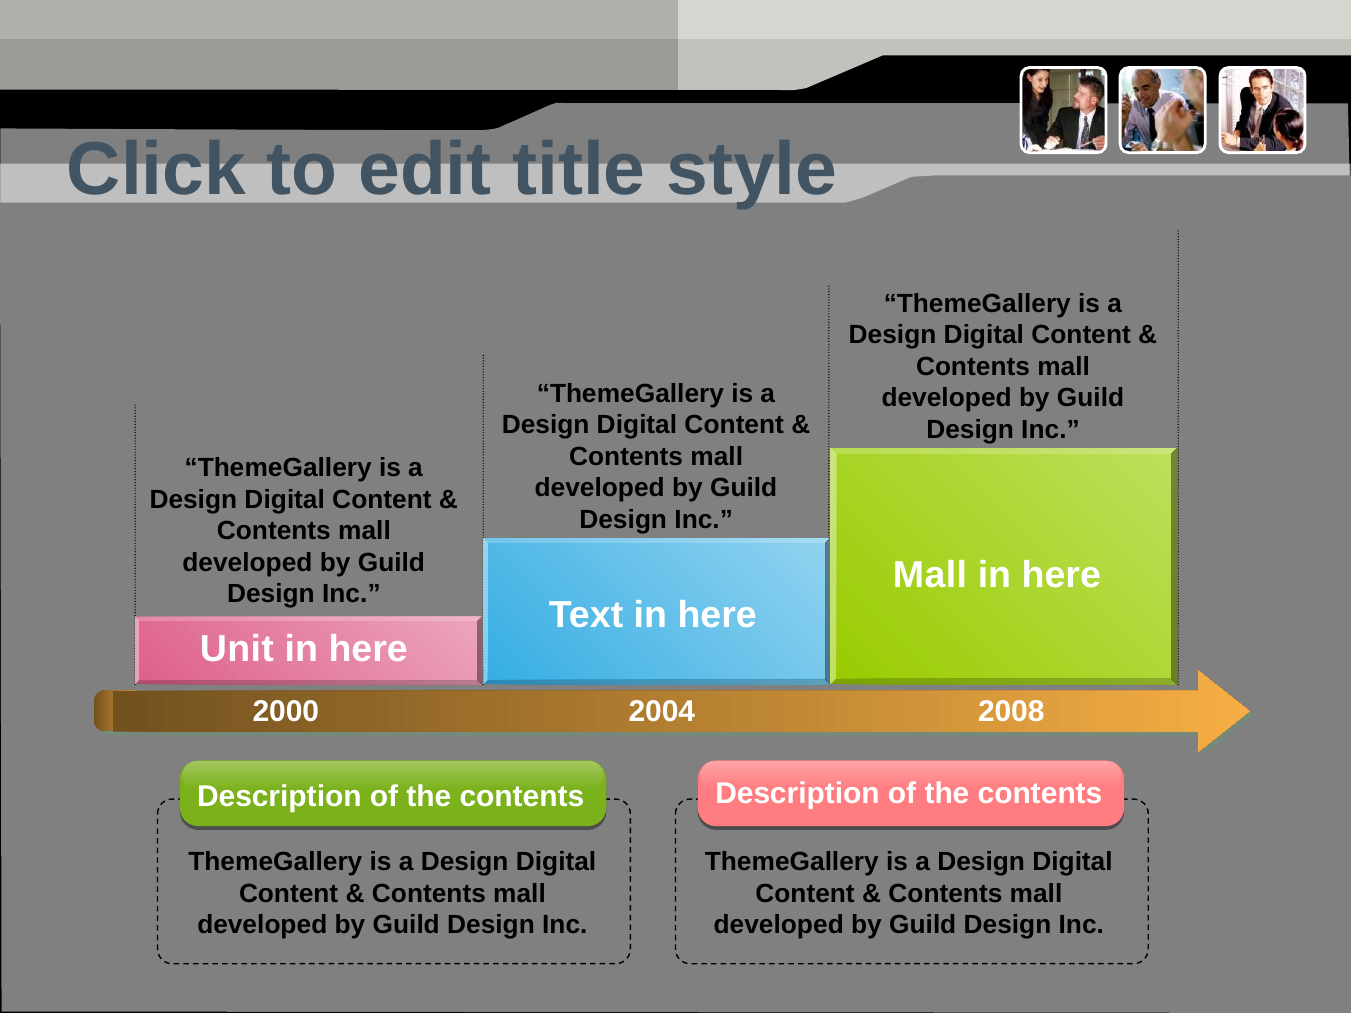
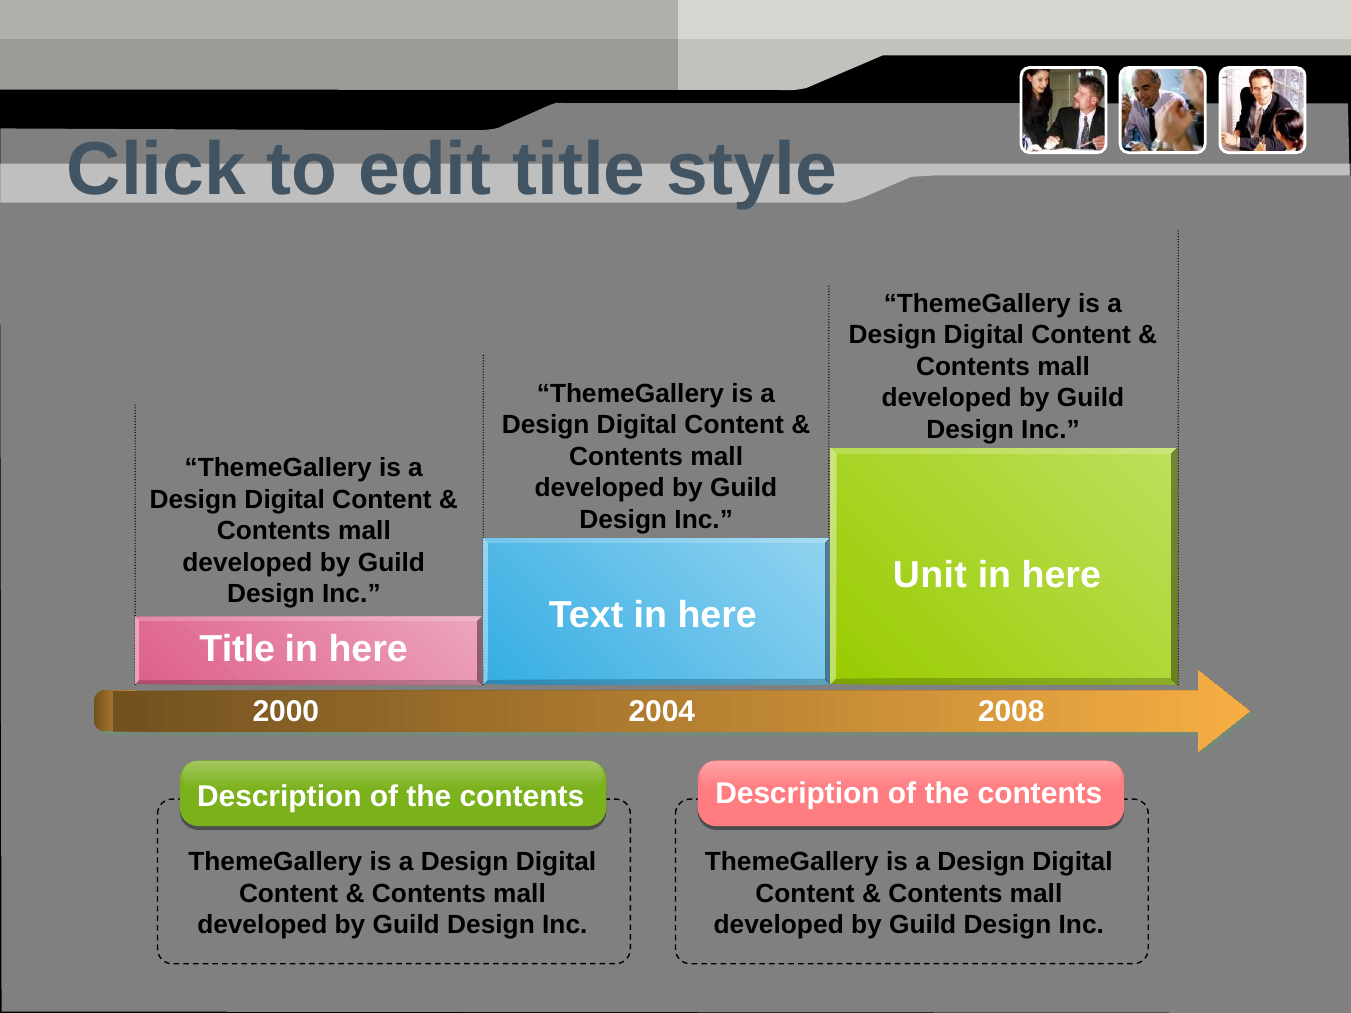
Mall at (930, 576): Mall -> Unit
Unit at (237, 649): Unit -> Title
